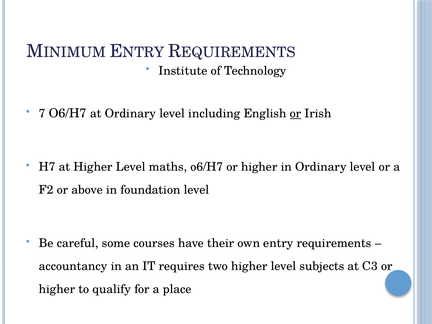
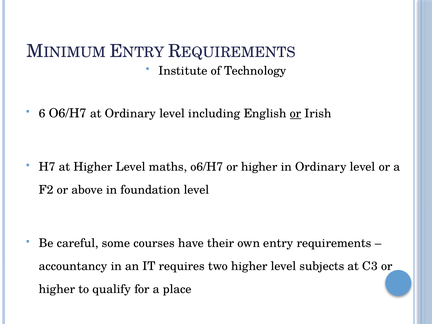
7: 7 -> 6
